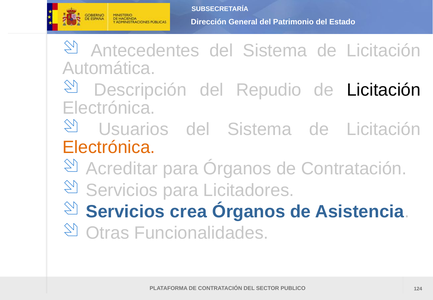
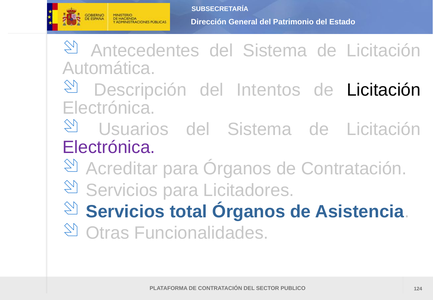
Repudio: Repudio -> Intentos
Electrónica at (109, 147) colour: orange -> purple
crea: crea -> total
